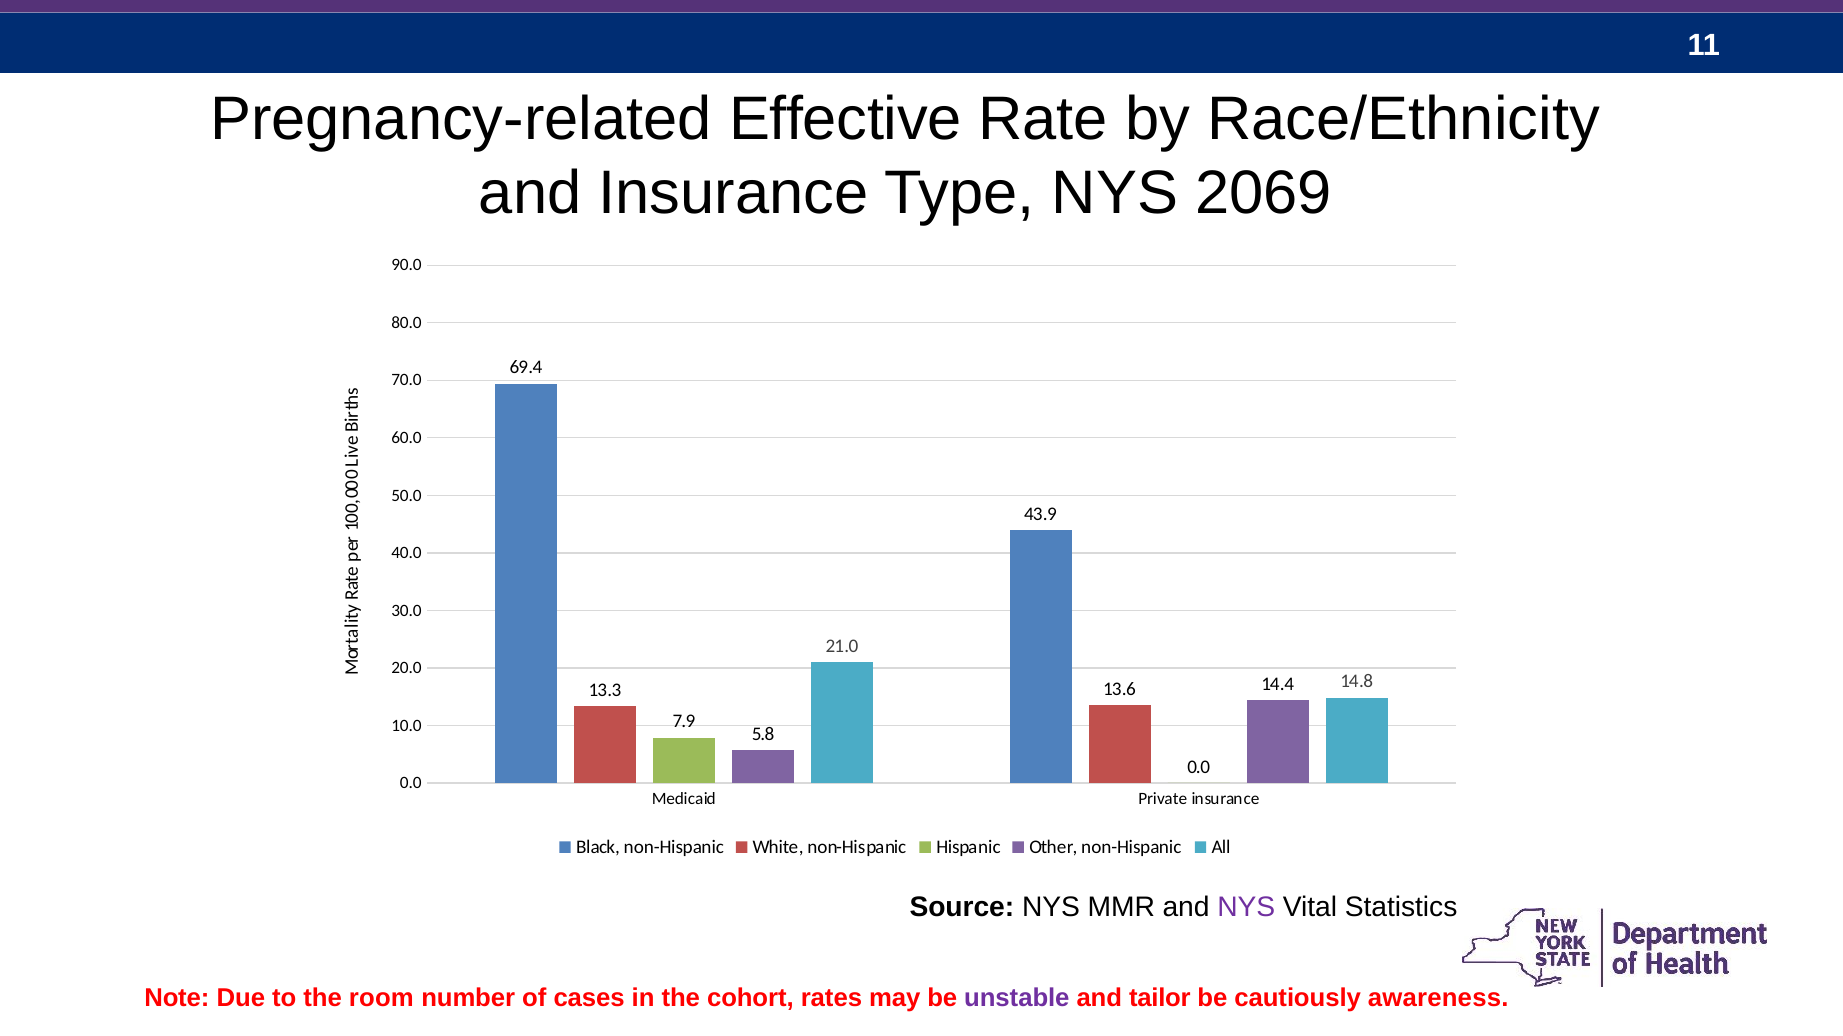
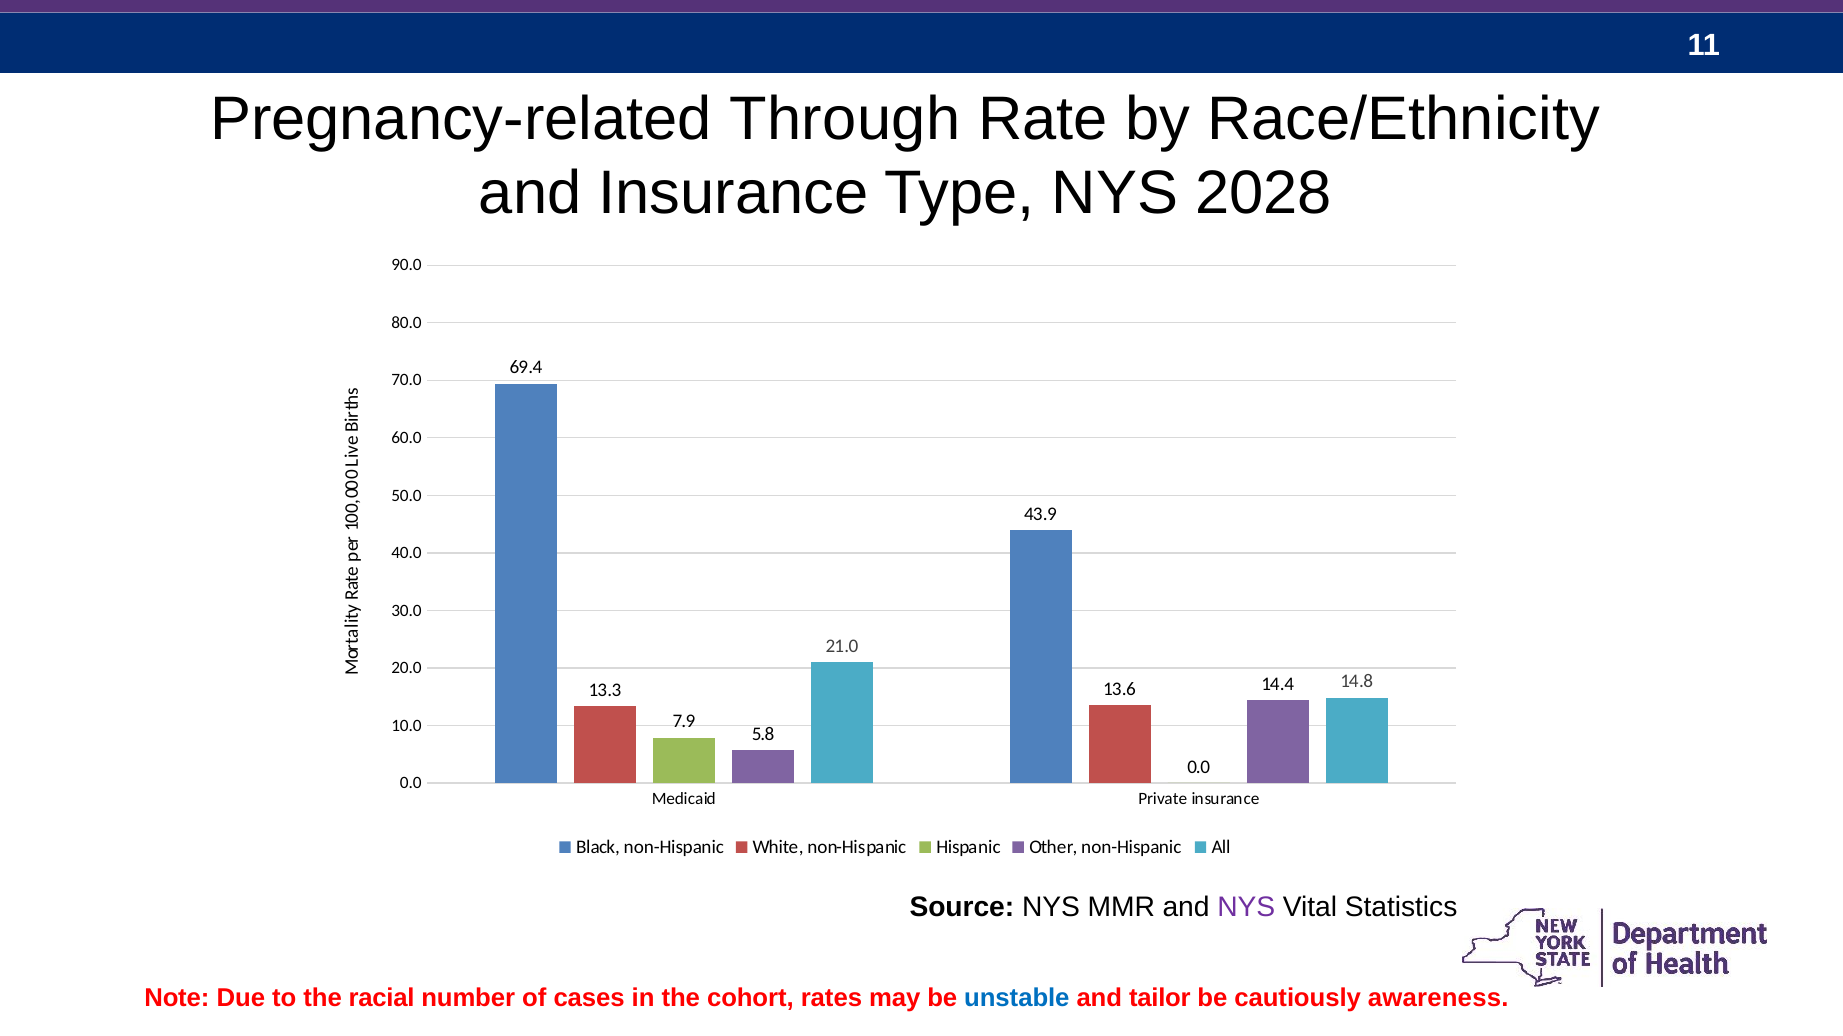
Effective: Effective -> Through
2069: 2069 -> 2028
room: room -> racial
unstable colour: purple -> blue
